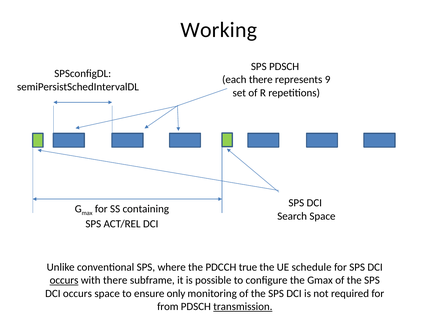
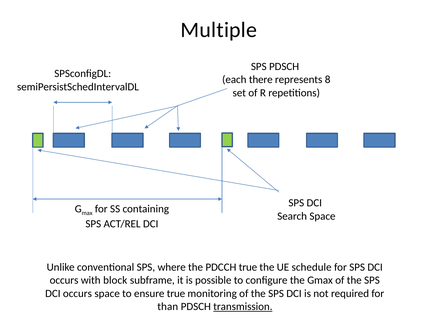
Working: Working -> Multiple
9: 9 -> 8
occurs at (64, 280) underline: present -> none
with there: there -> block
ensure only: only -> true
from: from -> than
